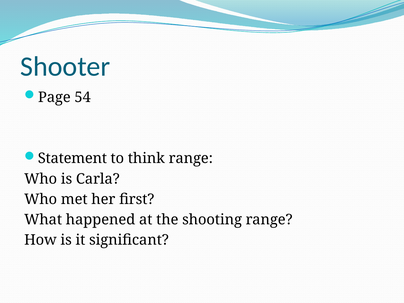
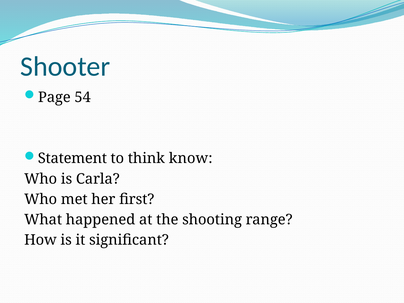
think range: range -> know
